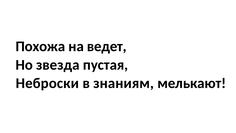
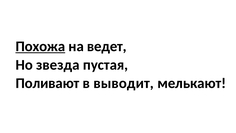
Похожа underline: none -> present
Неброски: Неброски -> Поливают
знаниям: знаниям -> выводит
